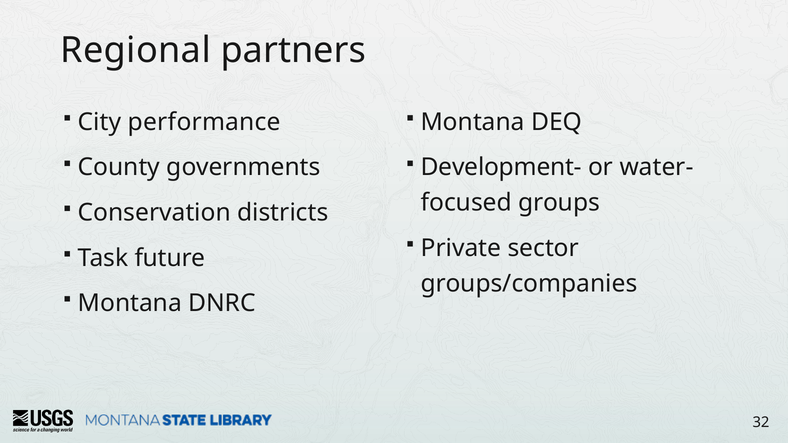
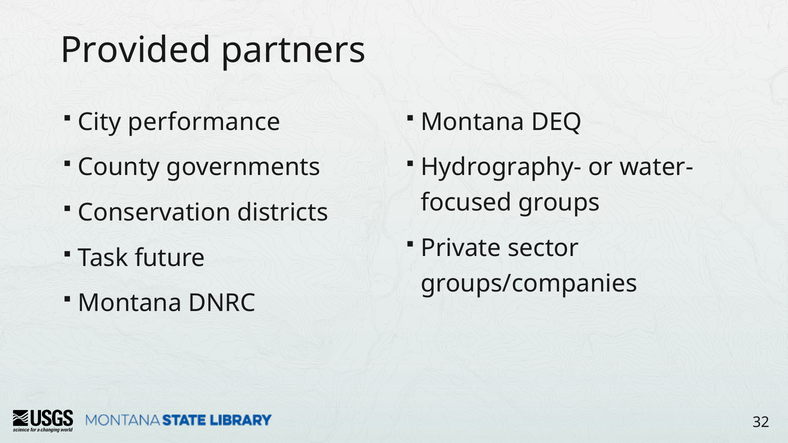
Regional: Regional -> Provided
Development-: Development- -> Hydrography-
